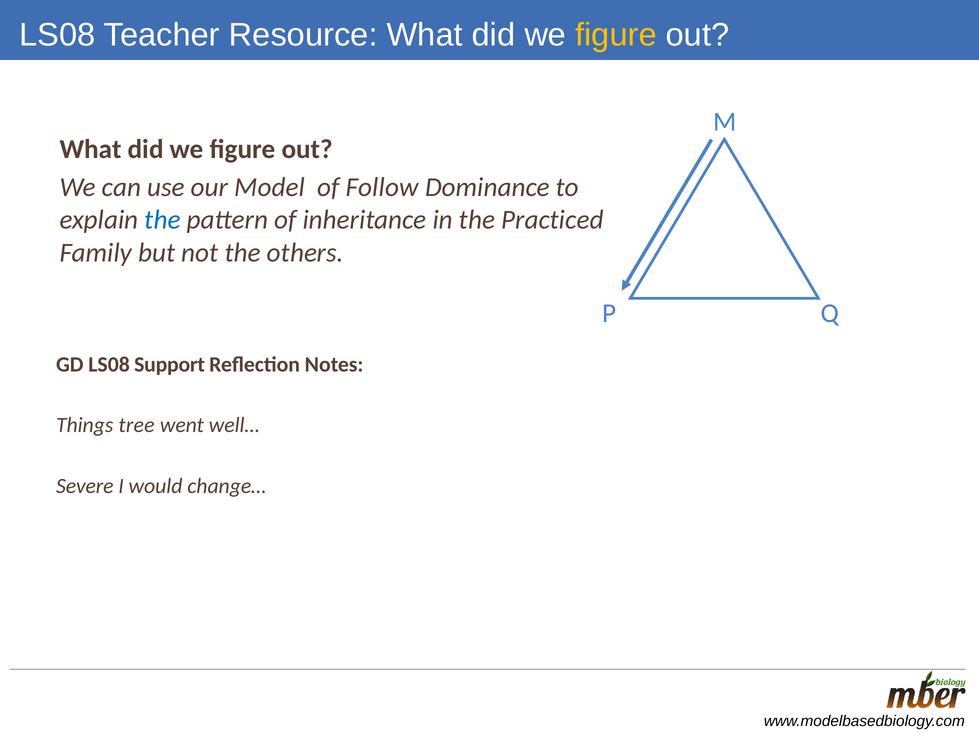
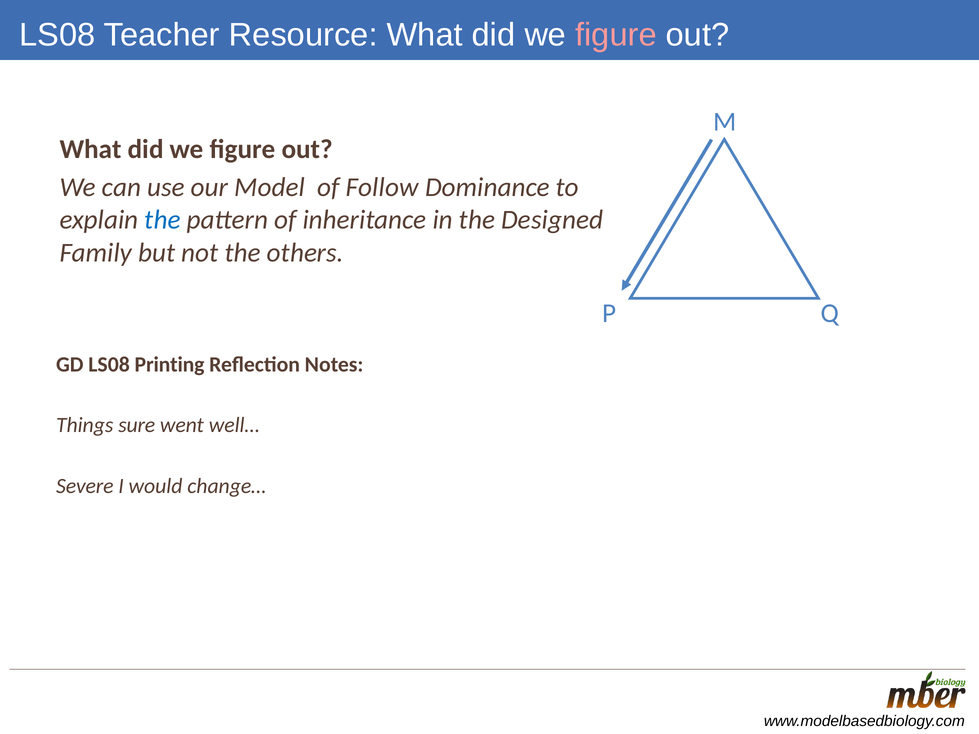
figure at (616, 35) colour: yellow -> pink
Practiced: Practiced -> Designed
Support: Support -> Printing
tree: tree -> sure
